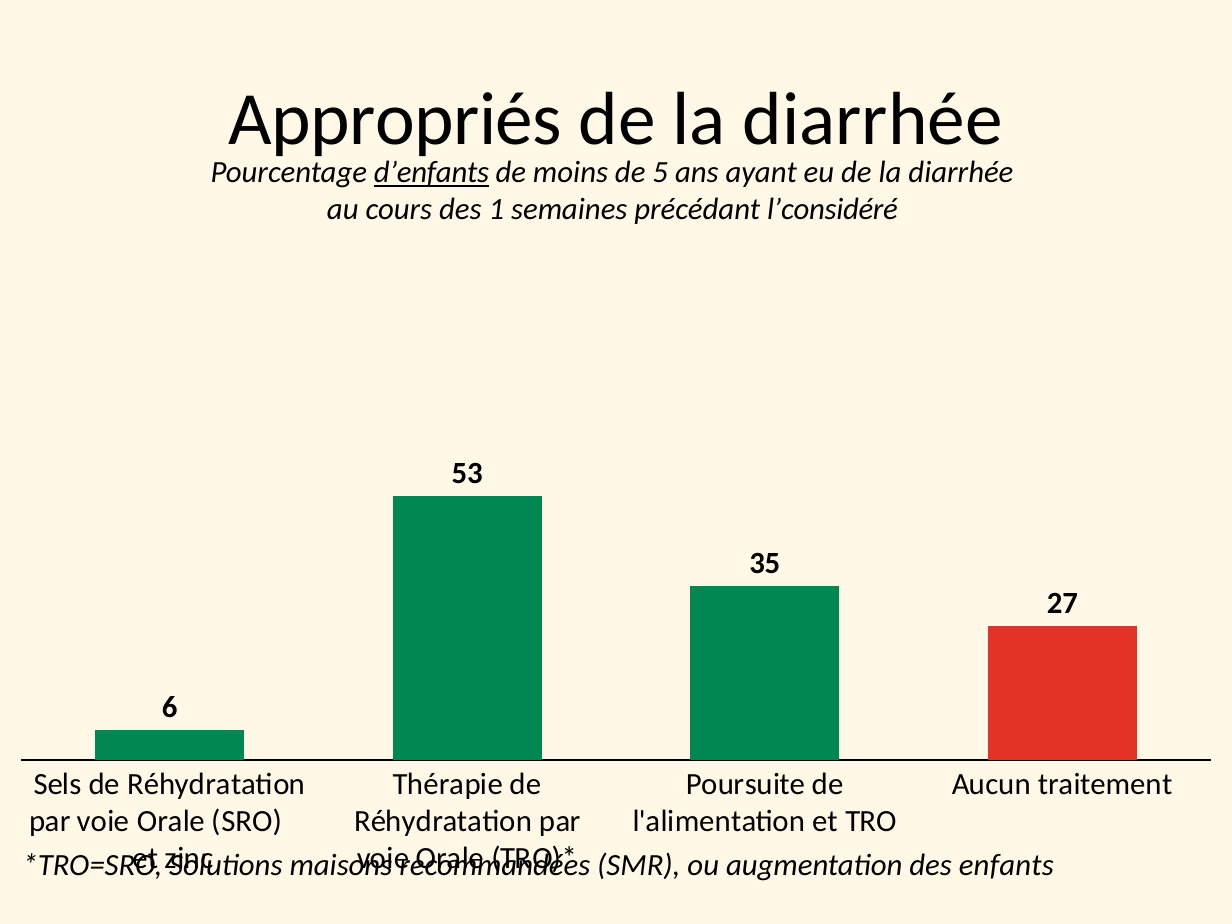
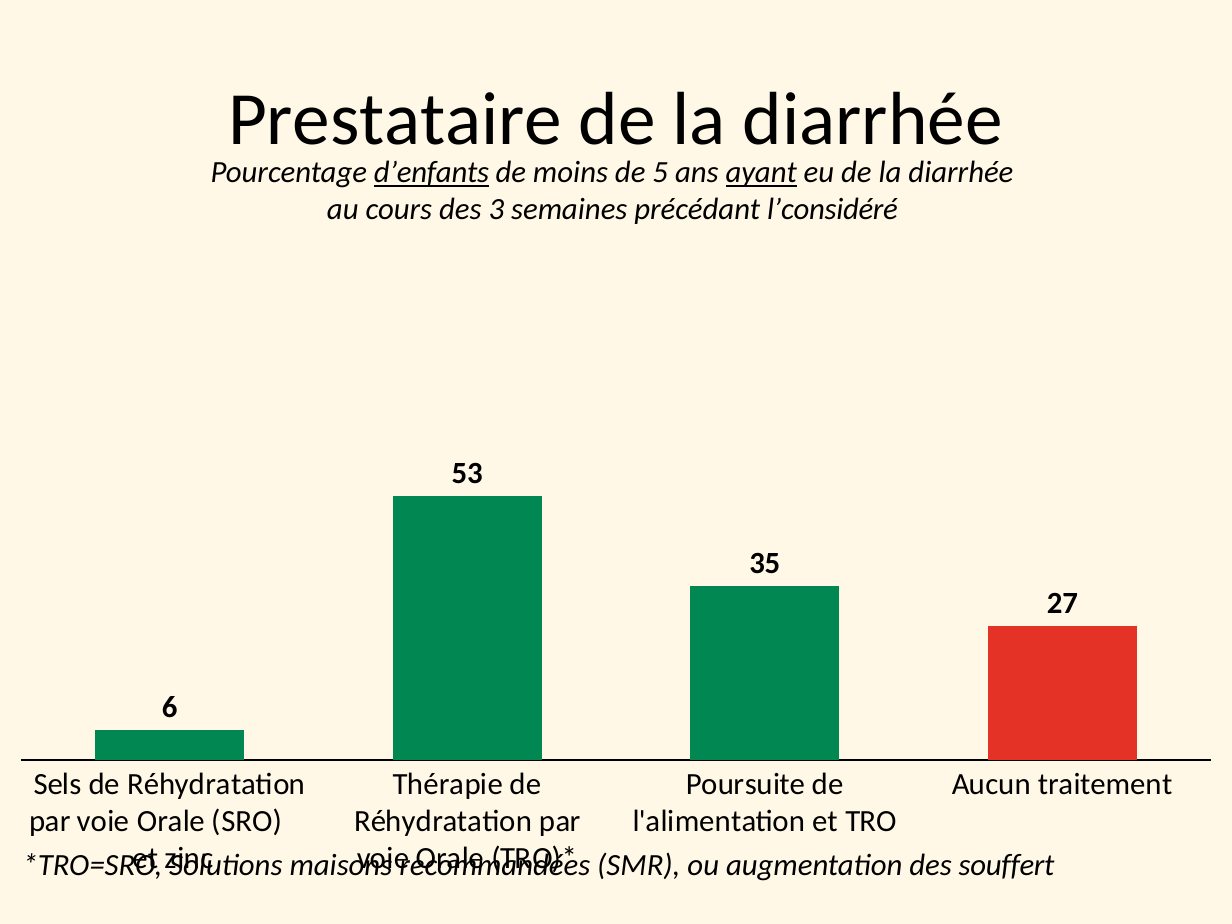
Appropriés: Appropriés -> Prestataire
ayant underline: none -> present
1: 1 -> 3
enfants: enfants -> souffert
